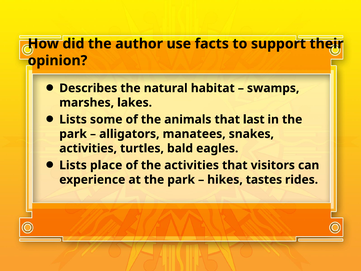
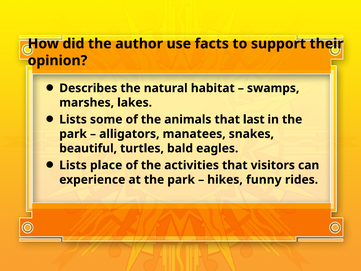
activities at (88, 148): activities -> beautiful
tastes: tastes -> funny
